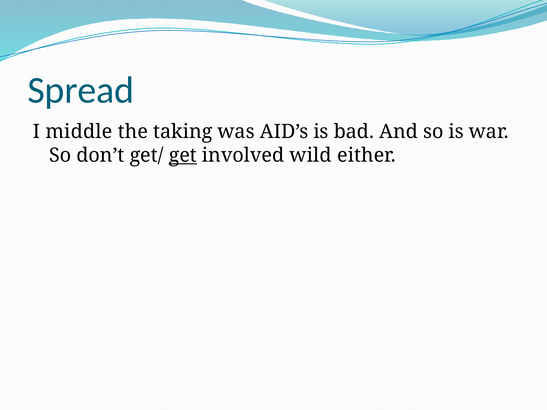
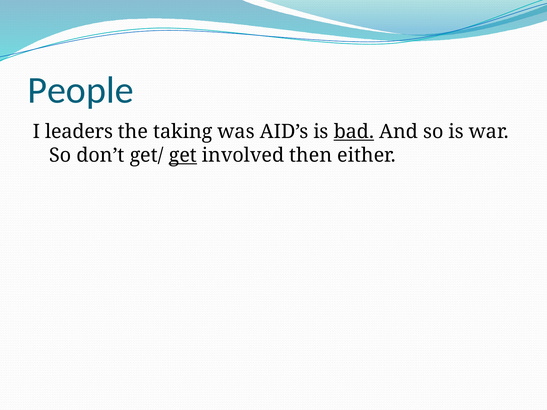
Spread: Spread -> People
middle: middle -> leaders
bad underline: none -> present
wild: wild -> then
